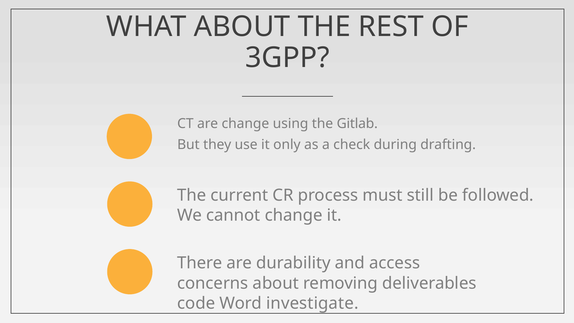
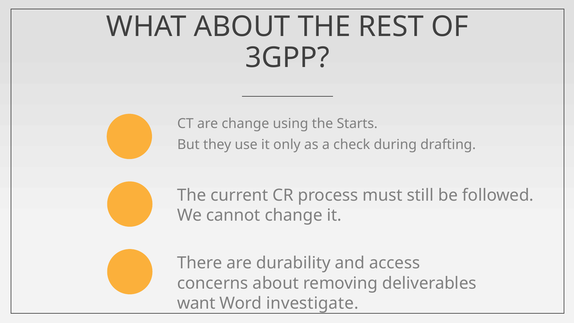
Gitlab: Gitlab -> Starts
code: code -> want
